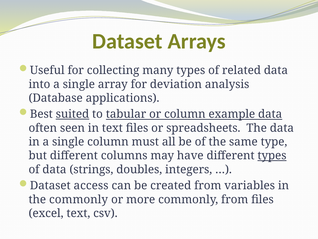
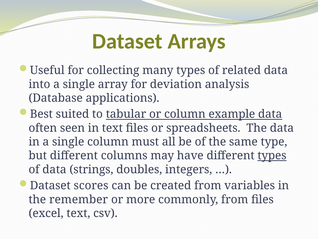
suited underline: present -> none
access: access -> scores
the commonly: commonly -> remember
